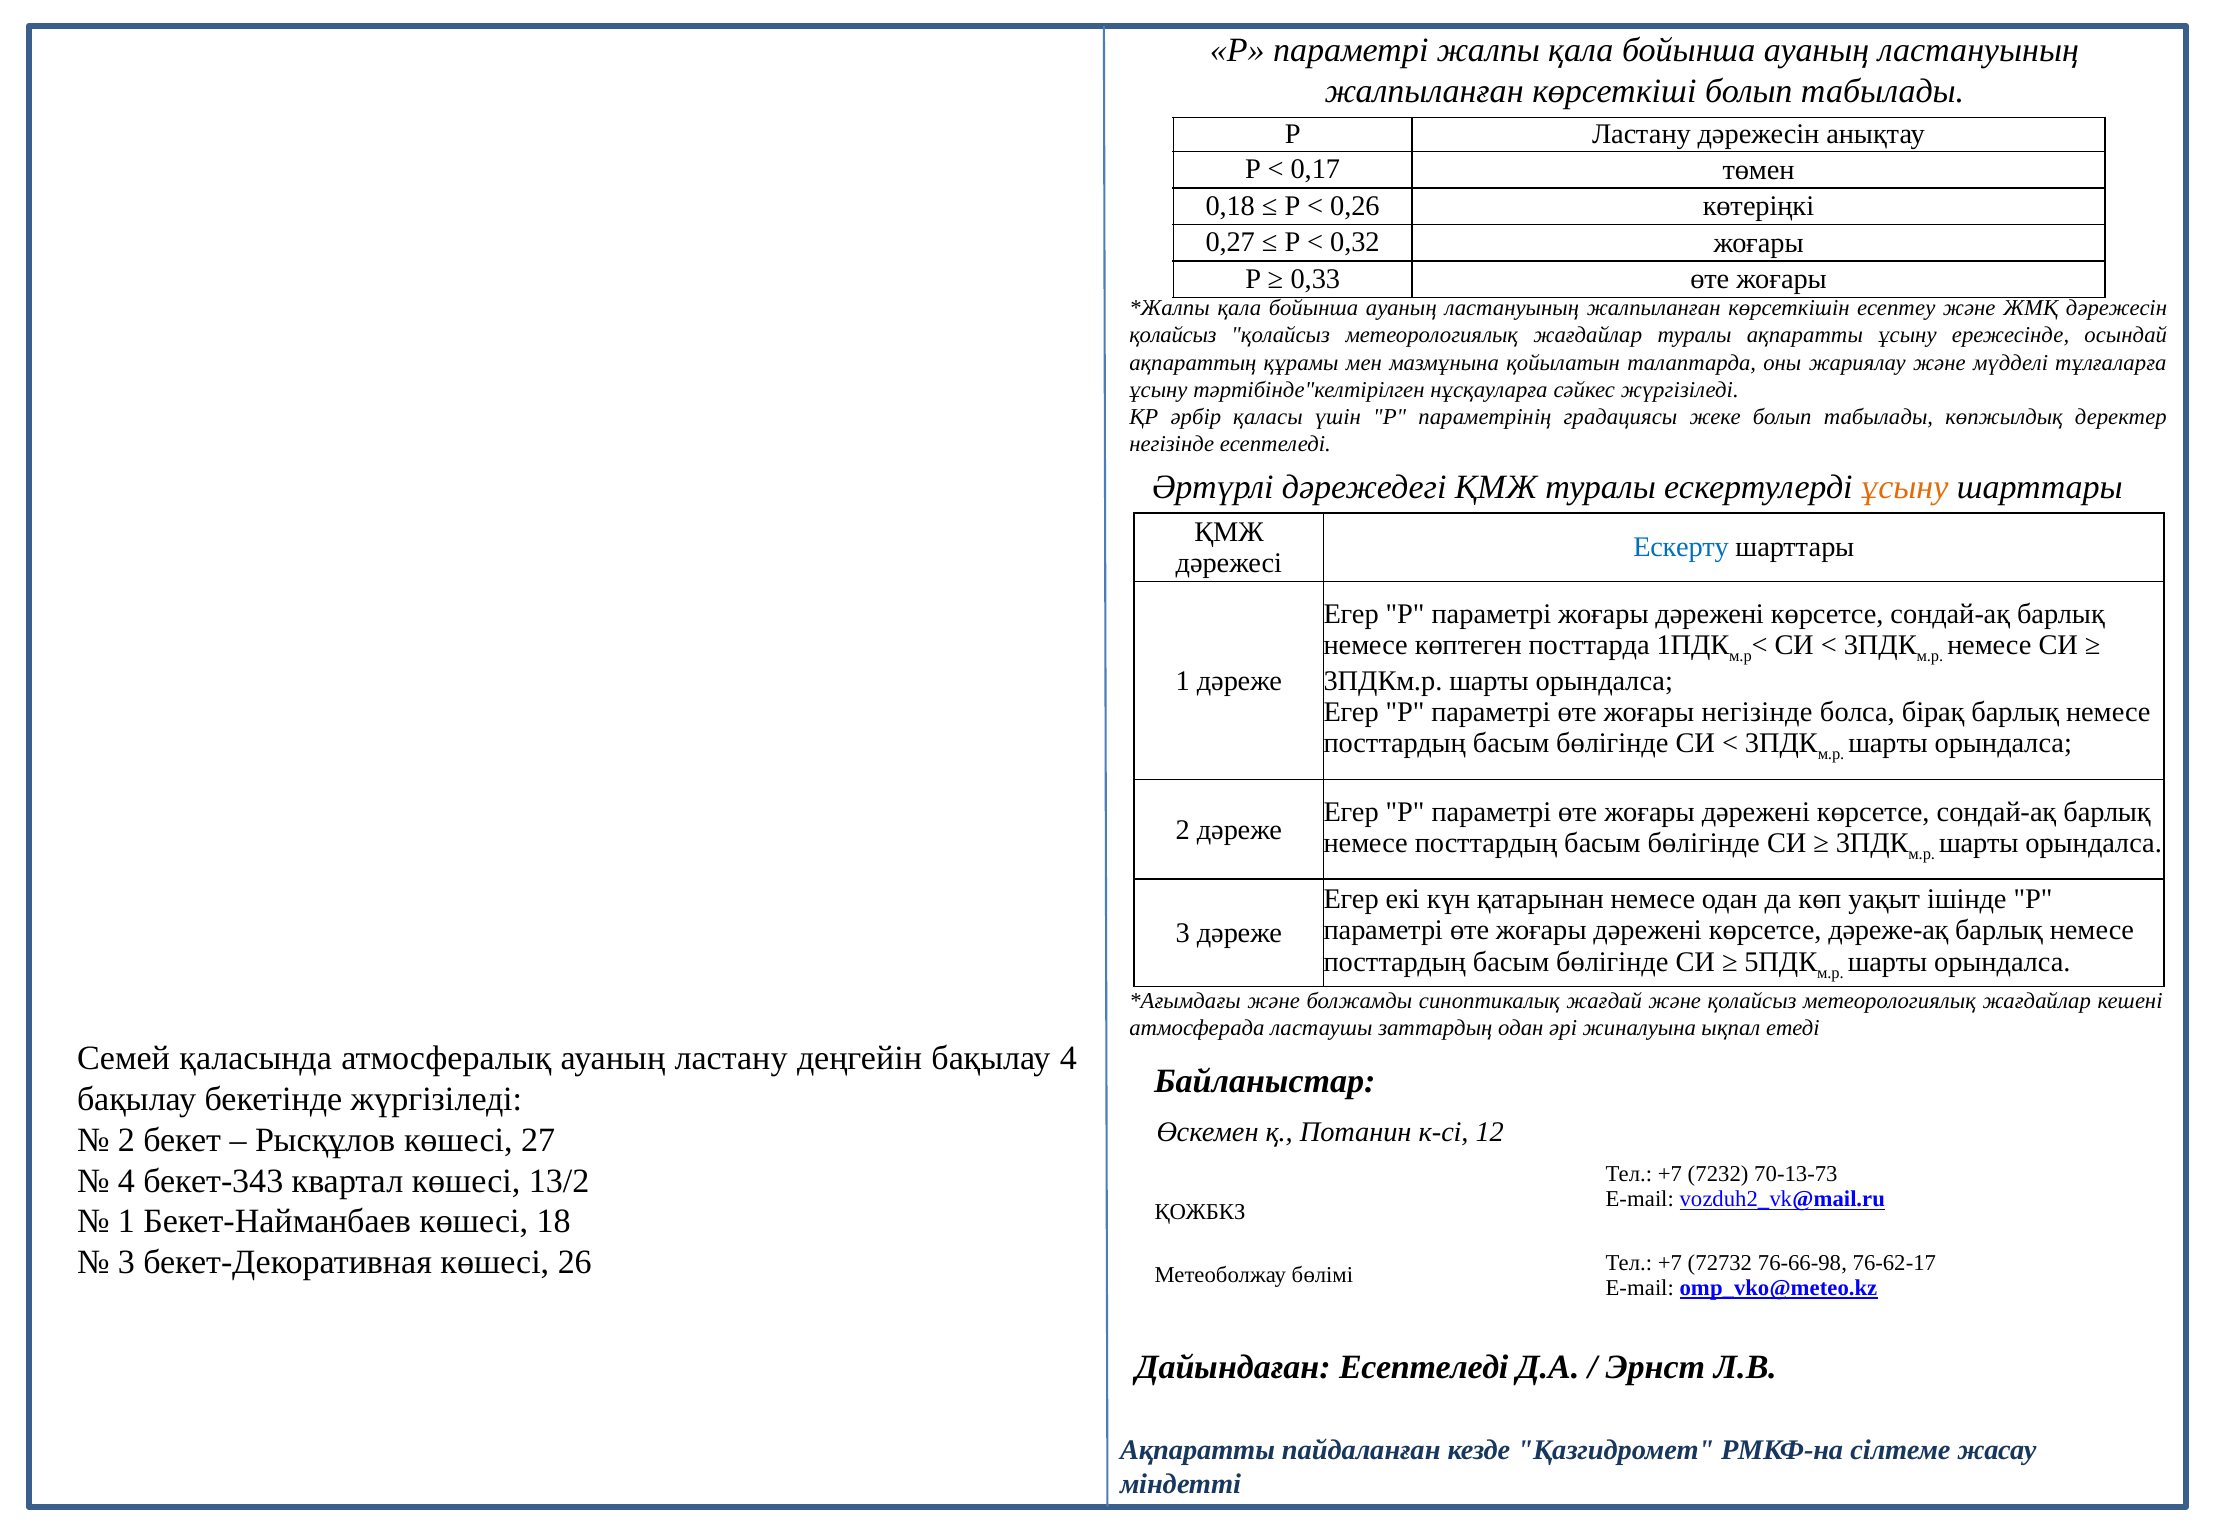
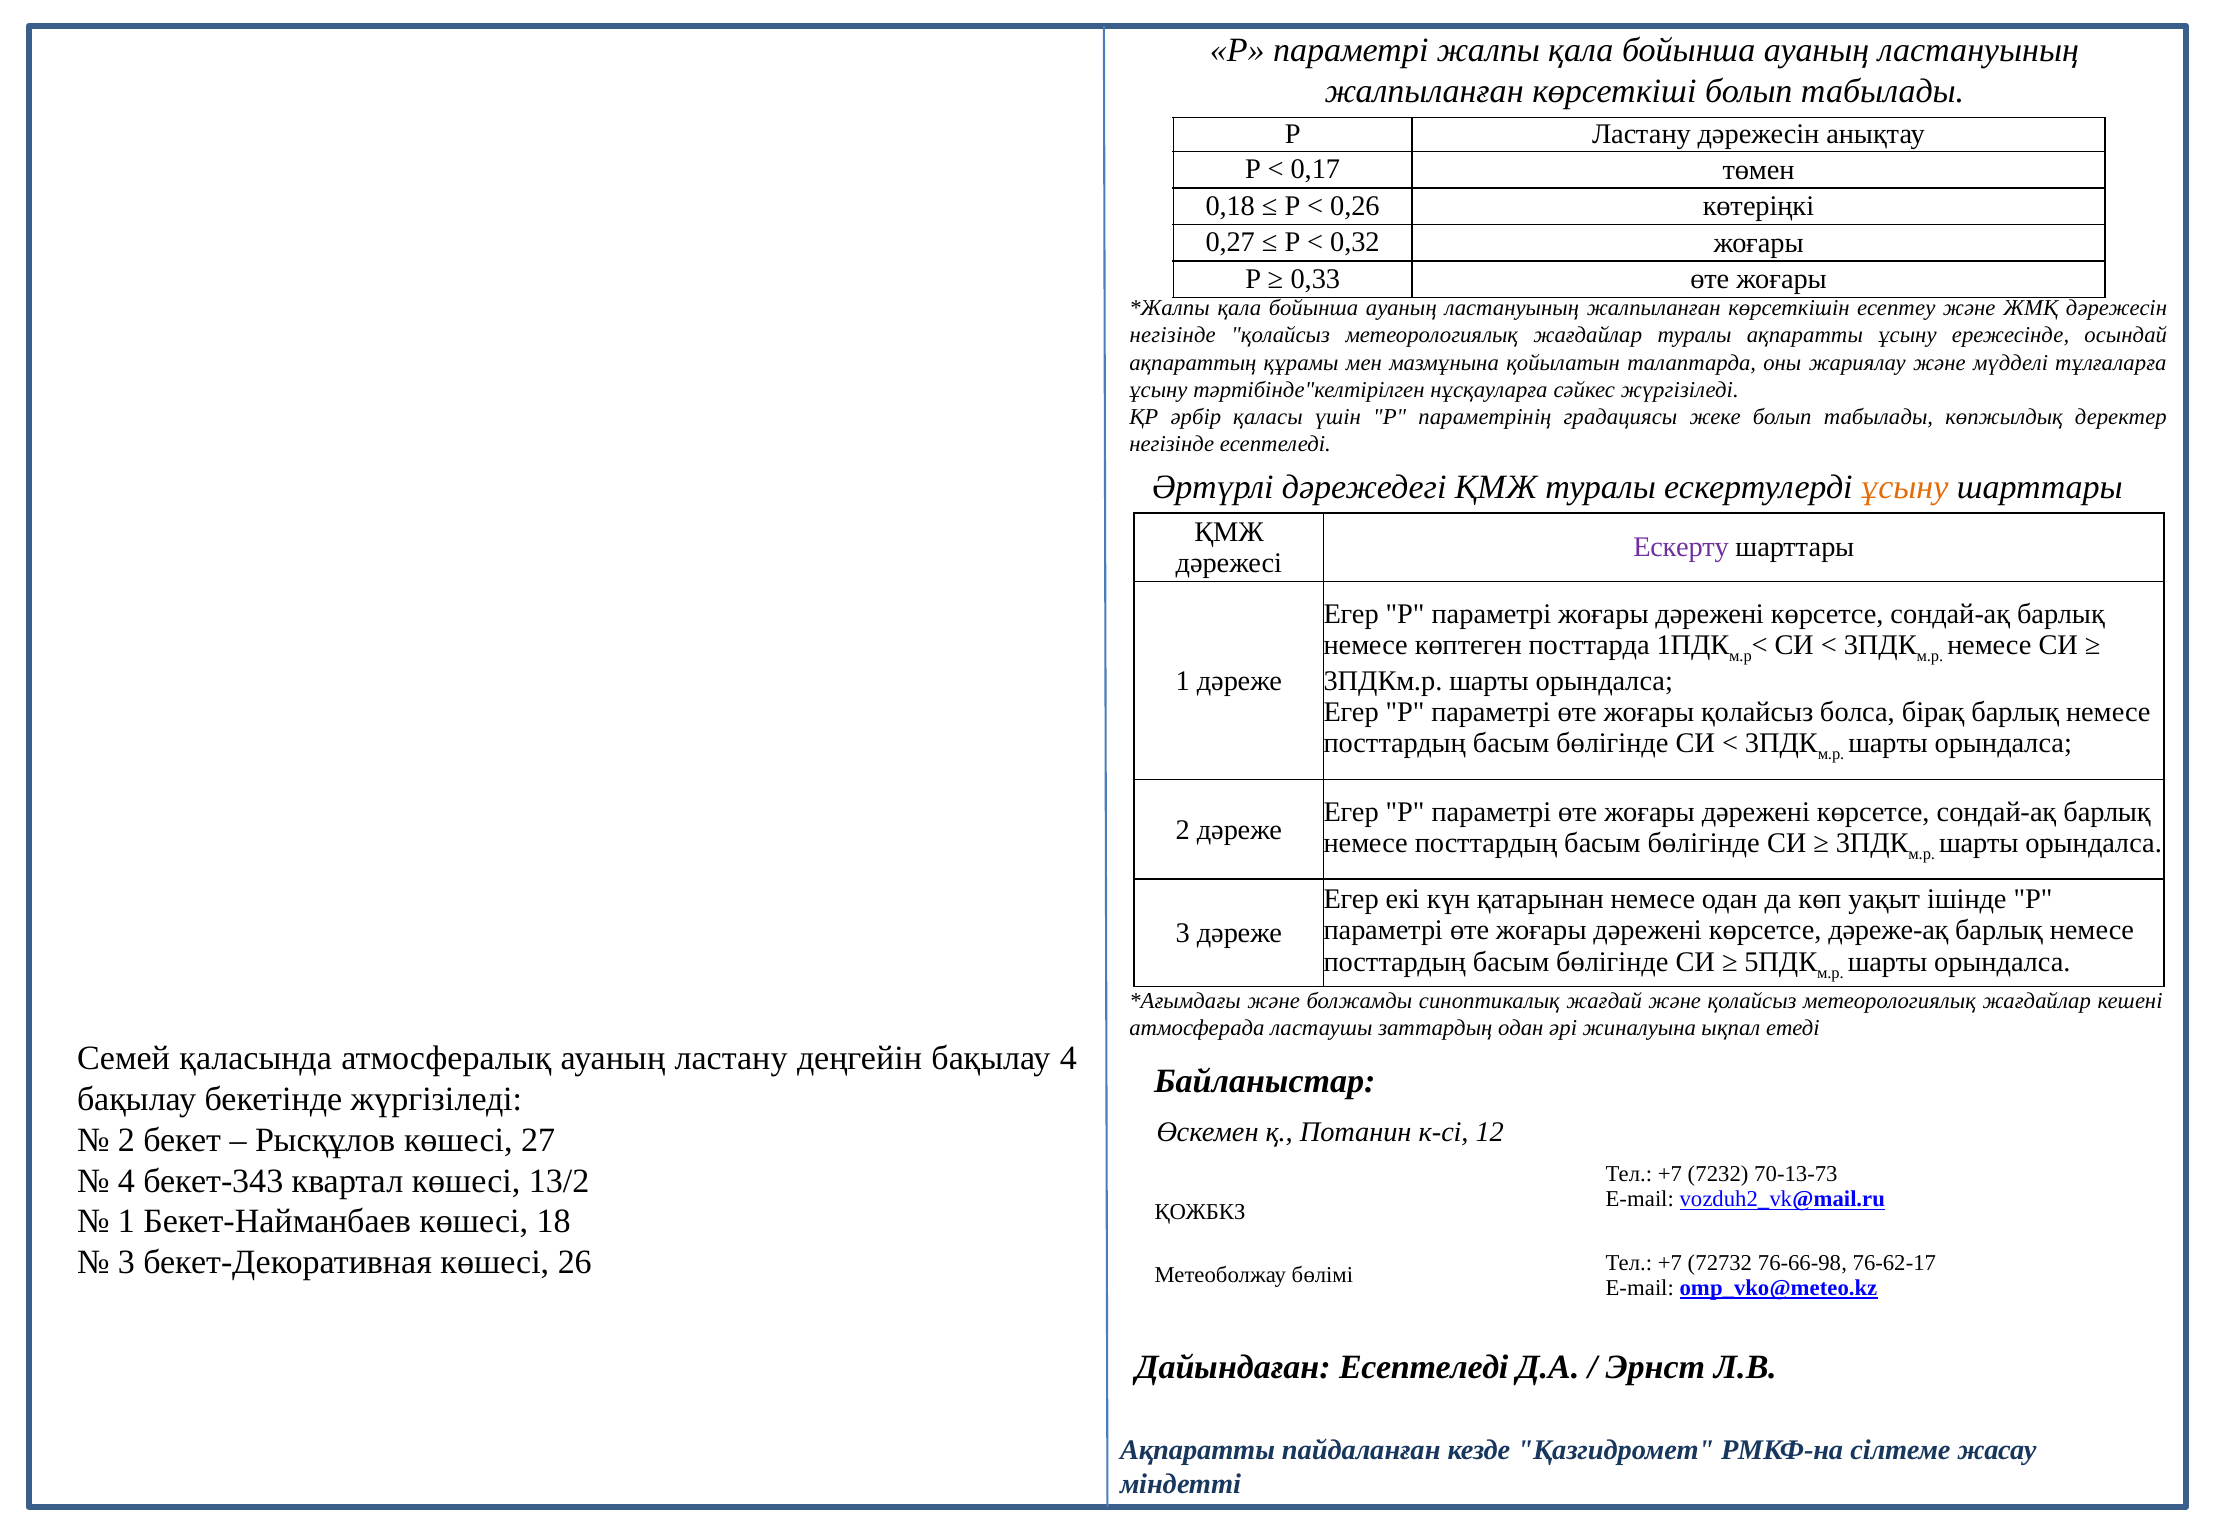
қолайсыз at (1173, 335): қолайсыз -> негізінде
Ескерту colour: blue -> purple
жоғары негізінде: негізінде -> қолайсыз
